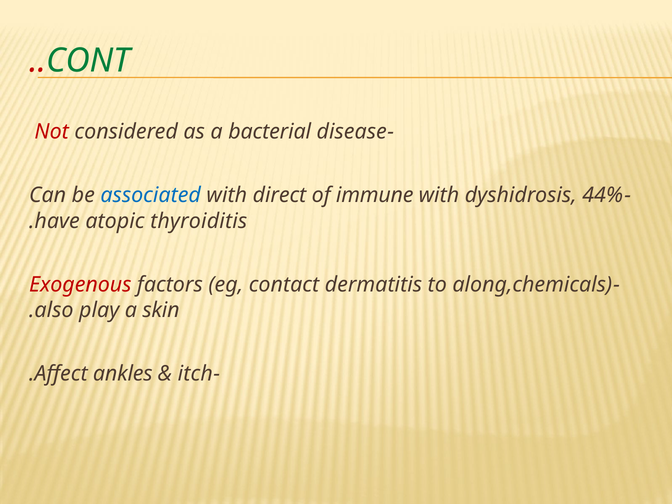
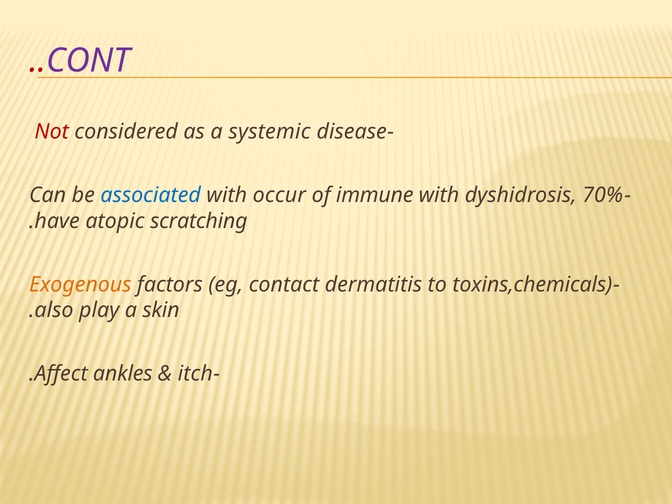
CONT colour: green -> purple
bacterial: bacterial -> systemic
direct: direct -> occur
44%: 44% -> 70%
thyroiditis: thyroiditis -> scratching
Exogenous colour: red -> orange
along,chemicals: along,chemicals -> toxins,chemicals
